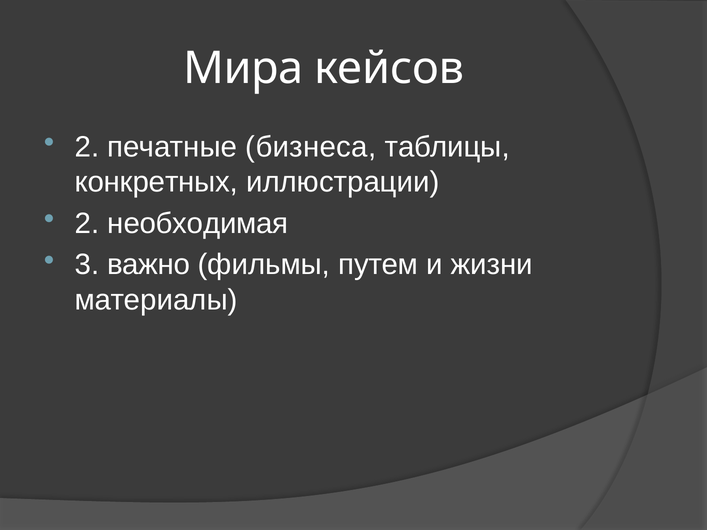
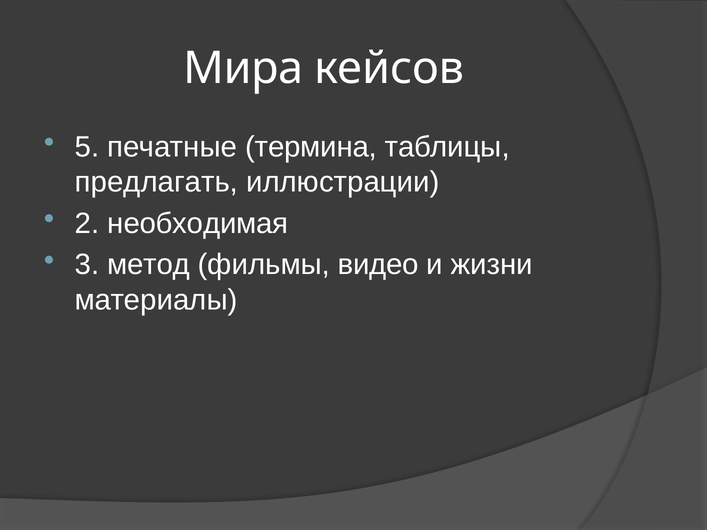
2 at (87, 147): 2 -> 5
бизнеса: бизнеса -> термина
конкретных: конкретных -> предлагать
важно: важно -> метод
путем: путем -> видео
